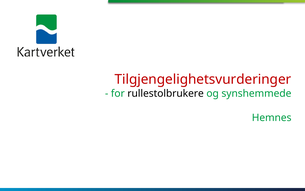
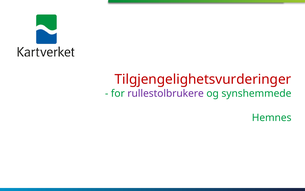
rullestolbrukere colour: black -> purple
